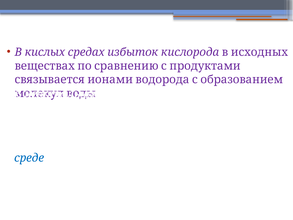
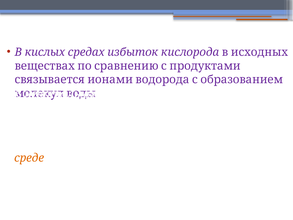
среде colour: blue -> orange
